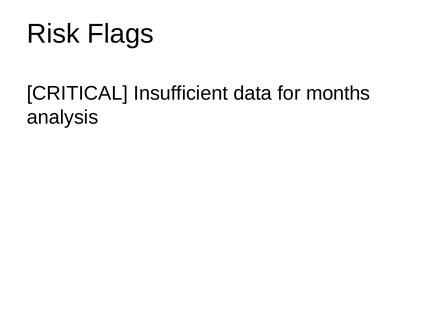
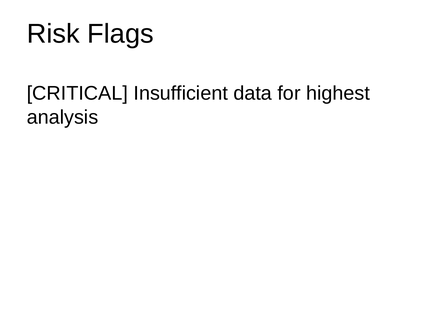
months: months -> highest
